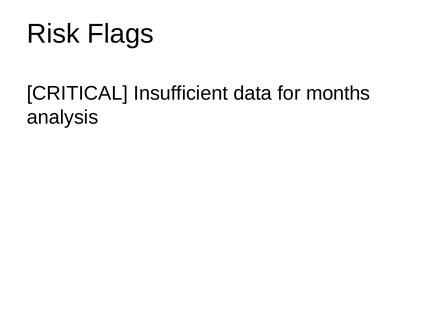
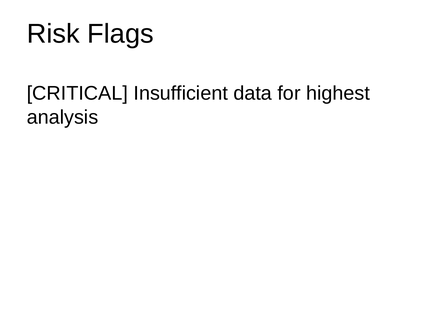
months: months -> highest
